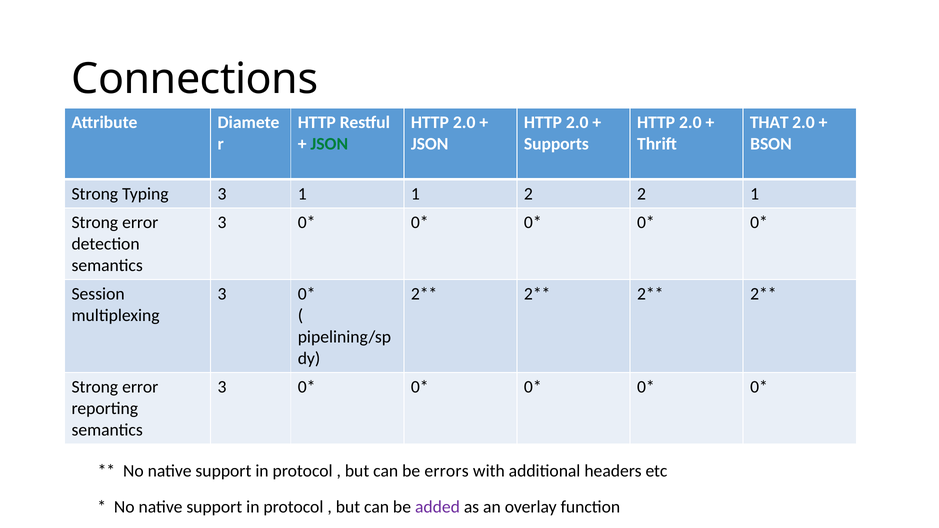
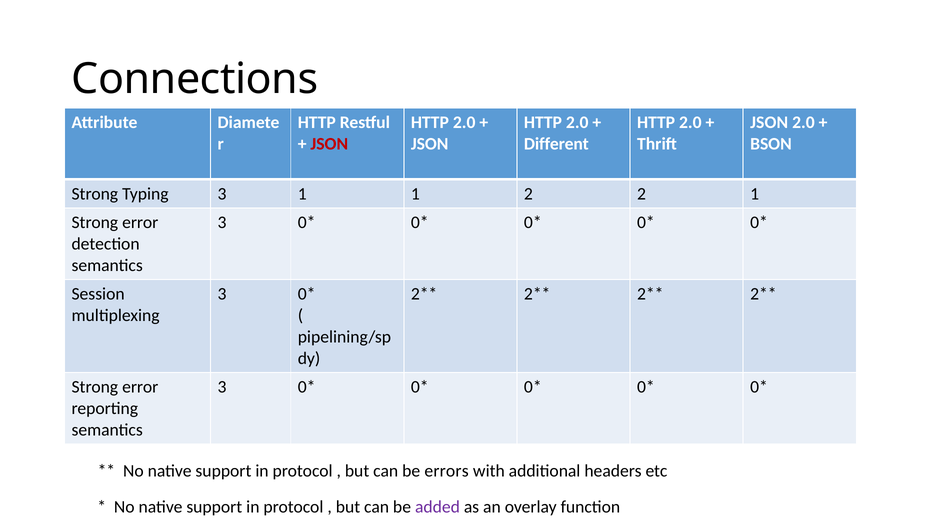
THAT at (769, 122): THAT -> JSON
JSON at (329, 144) colour: green -> red
Supports: Supports -> Different
